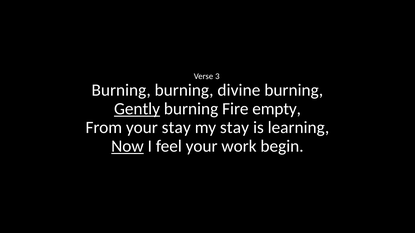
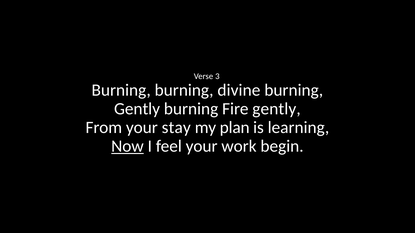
Gently at (137, 109) underline: present -> none
Fire empty: empty -> gently
my stay: stay -> plan
